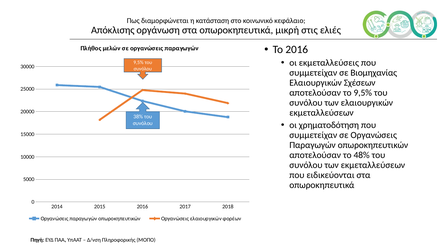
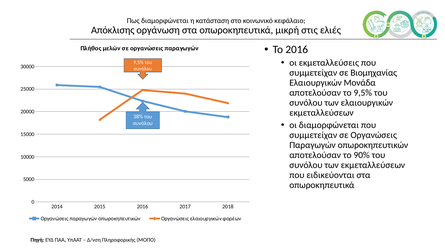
Σχέσεων: Σχέσεων -> Μονάδα
οι χρηματοδότηση: χρηματοδότηση -> διαμορφώνεται
48%: 48% -> 90%
